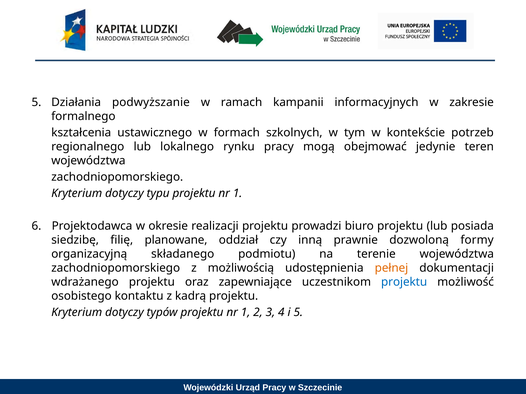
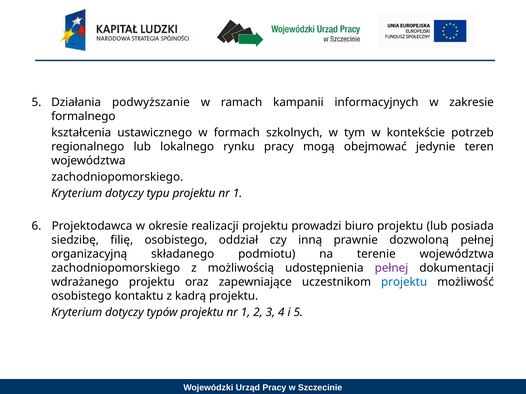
filię planowane: planowane -> osobistego
dozwoloną formy: formy -> pełnej
pełnej at (391, 268) colour: orange -> purple
